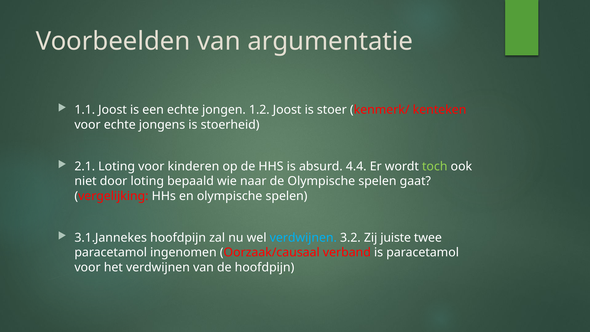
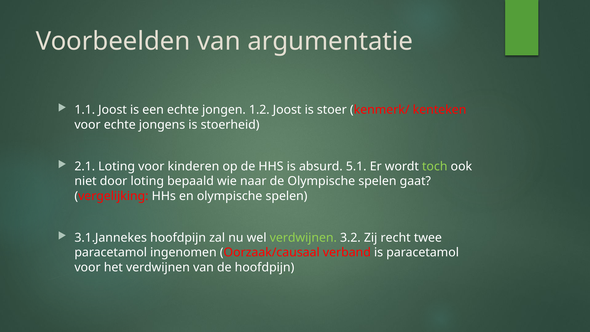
4.4: 4.4 -> 5.1
verdwijnen at (303, 238) colour: light blue -> light green
juiste: juiste -> recht
